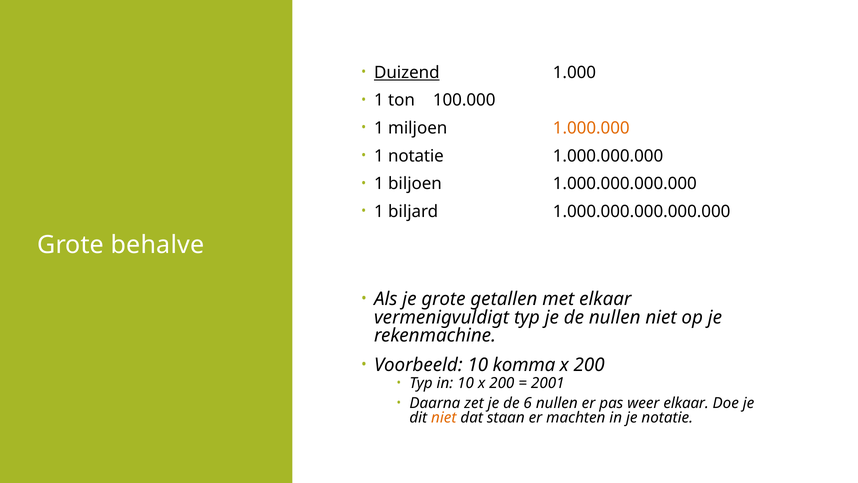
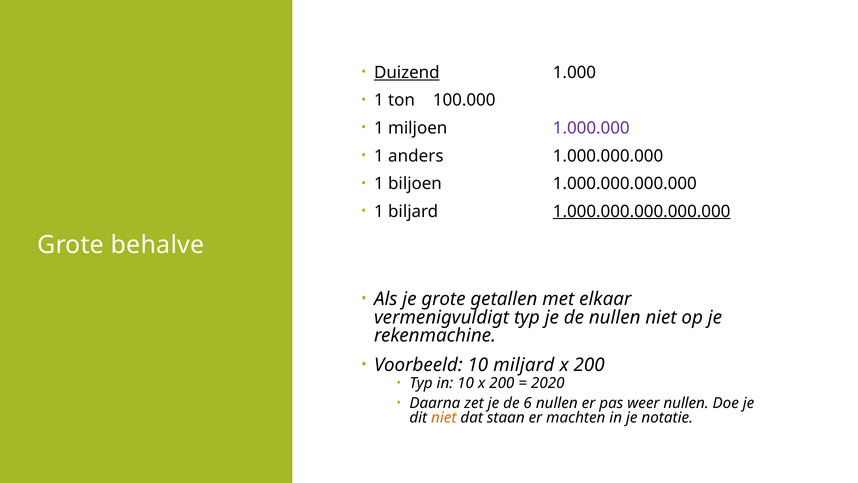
1.000.000 colour: orange -> purple
1 notatie: notatie -> anders
1.000.000.000.000.000 underline: none -> present
komma: komma -> miljard
2001: 2001 -> 2020
weer elkaar: elkaar -> nullen
